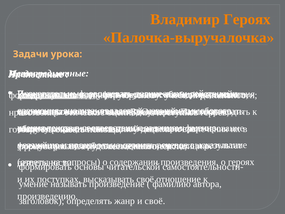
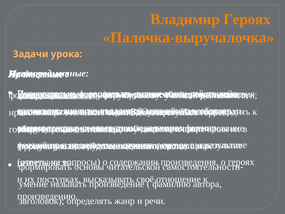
и своё: своё -> речи
